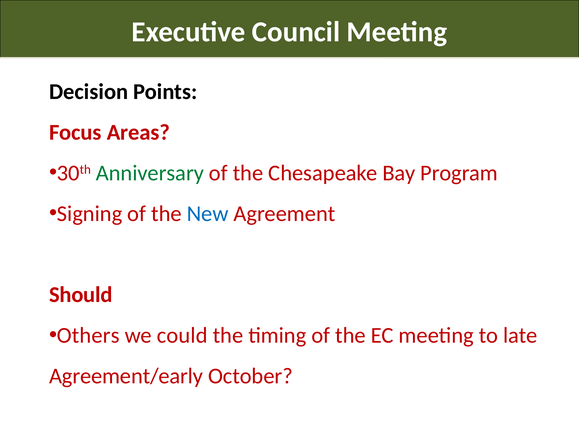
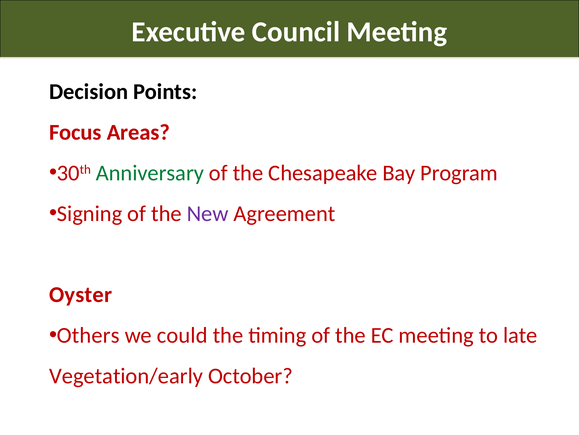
New colour: blue -> purple
Should: Should -> Oyster
Agreement/early: Agreement/early -> Vegetation/early
